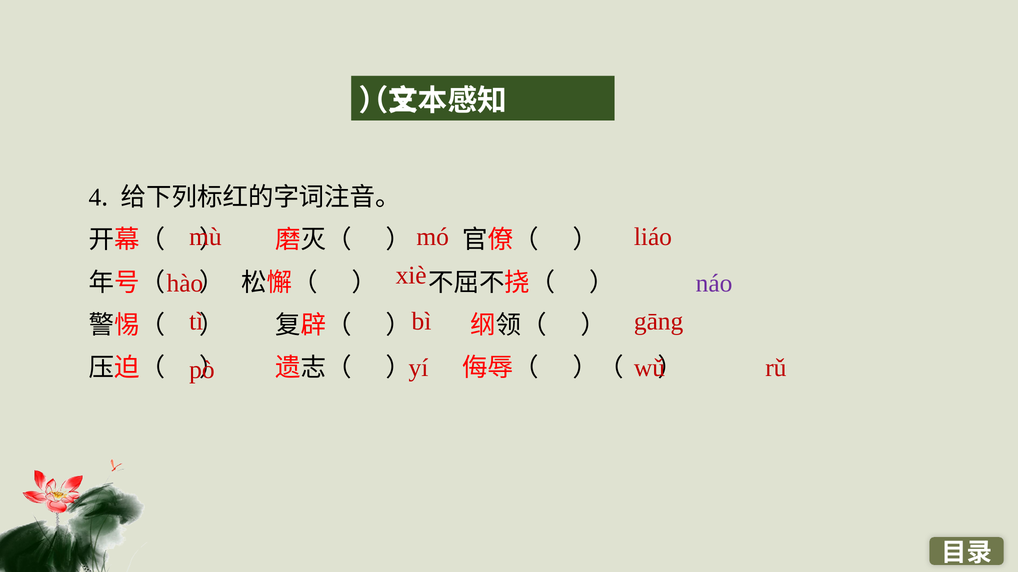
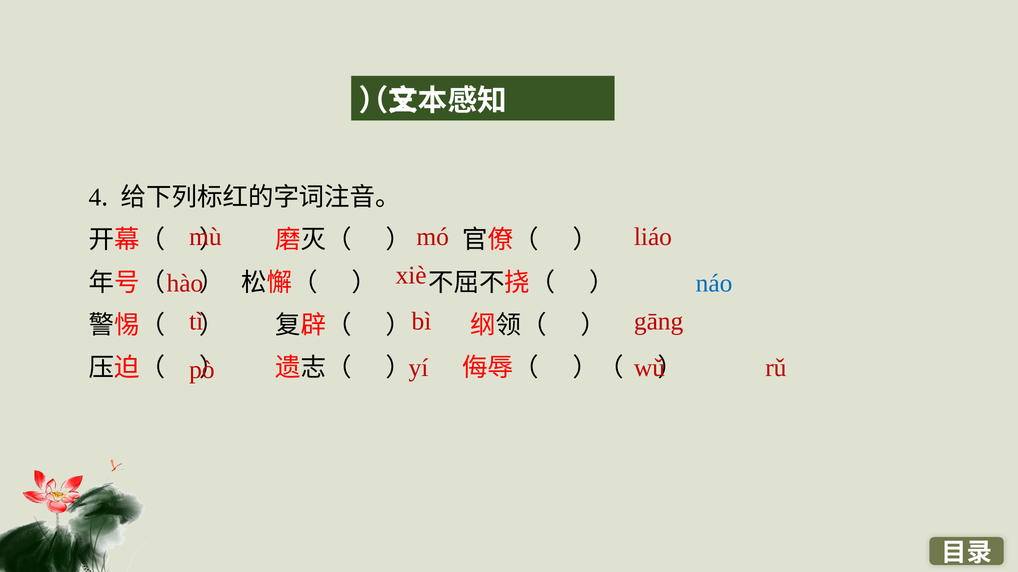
náo colour: purple -> blue
